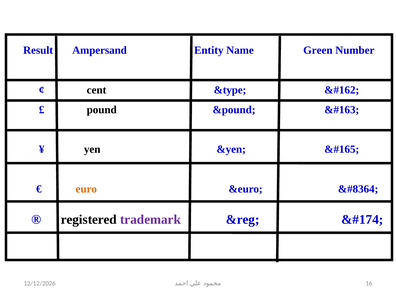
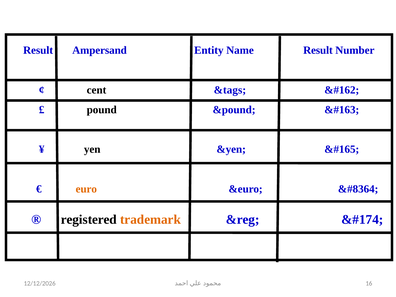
Name Green: Green -> Result
&type: &type -> &tags
trademark colour: purple -> orange
